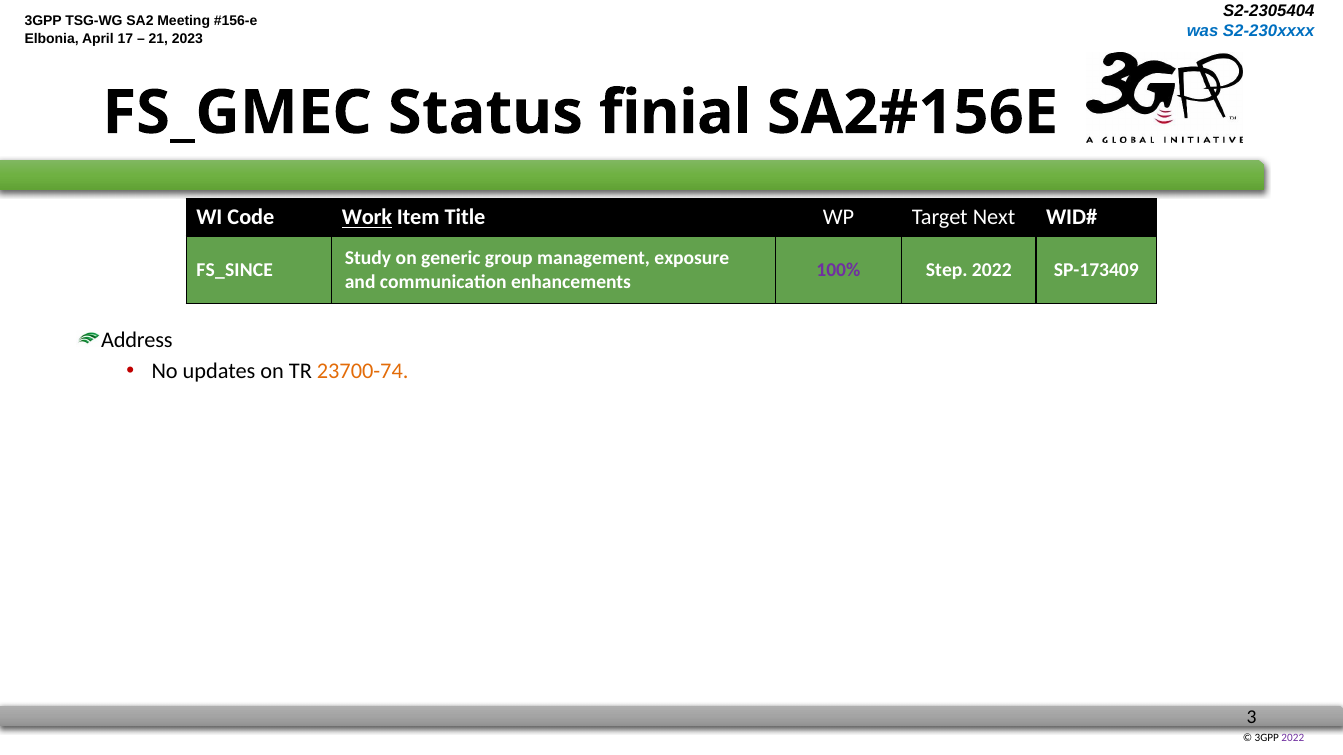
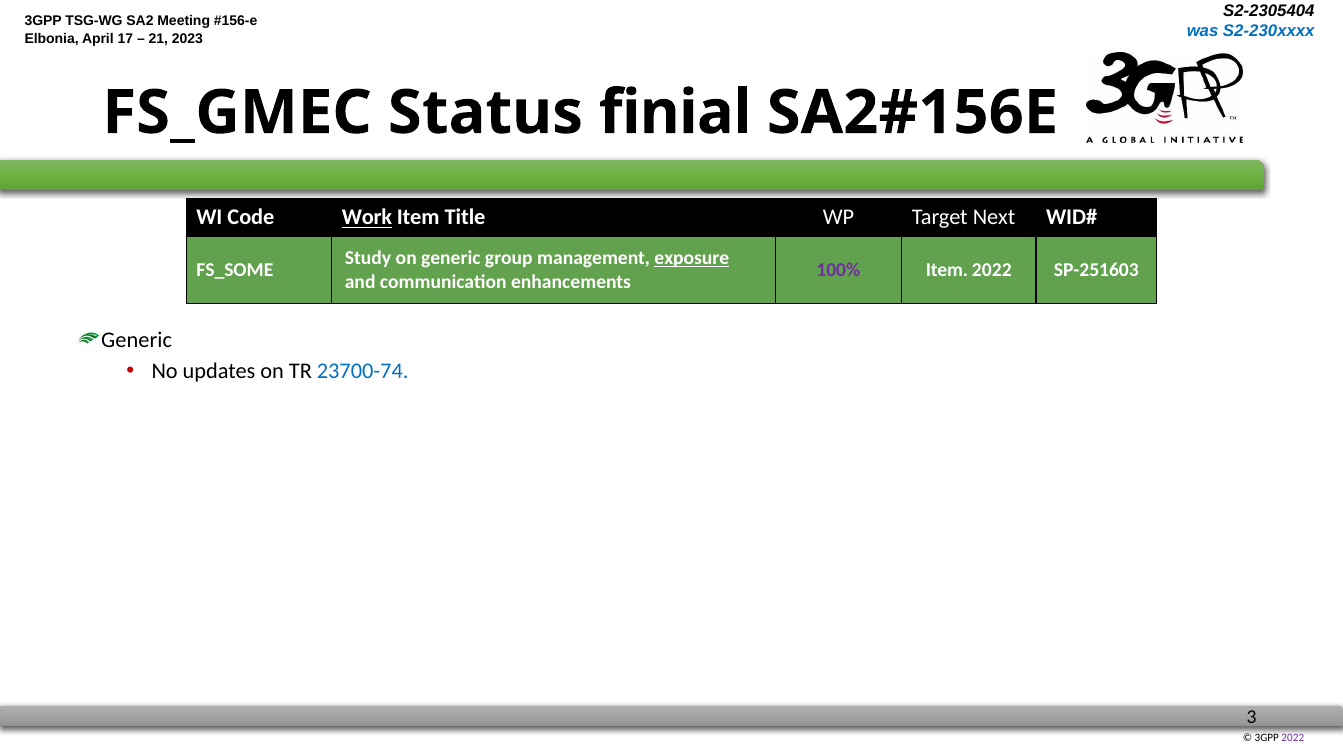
exposure underline: none -> present
FS_SINCE: FS_SINCE -> FS_SOME
100% Step: Step -> Item
SP-173409: SP-173409 -> SP-251603
Address at (137, 340): Address -> Generic
23700-74 colour: orange -> blue
